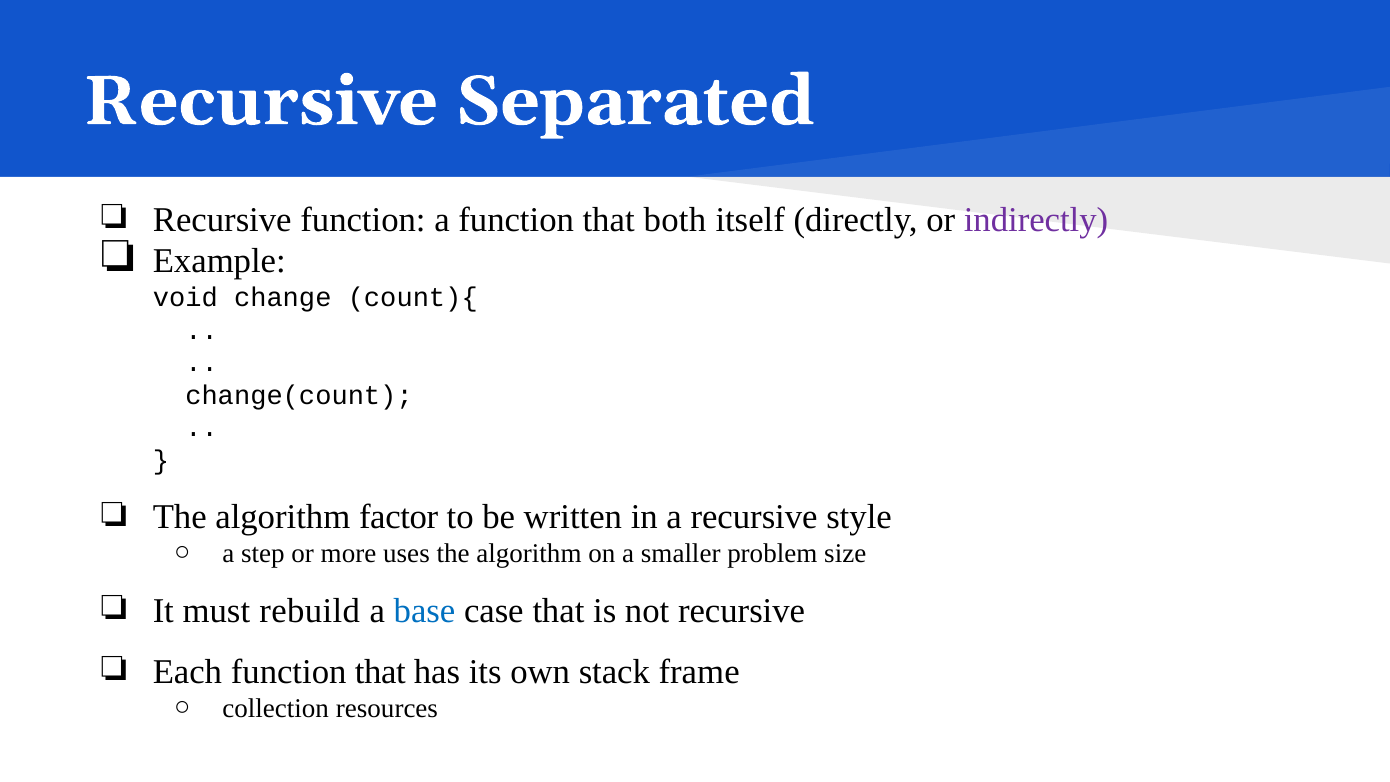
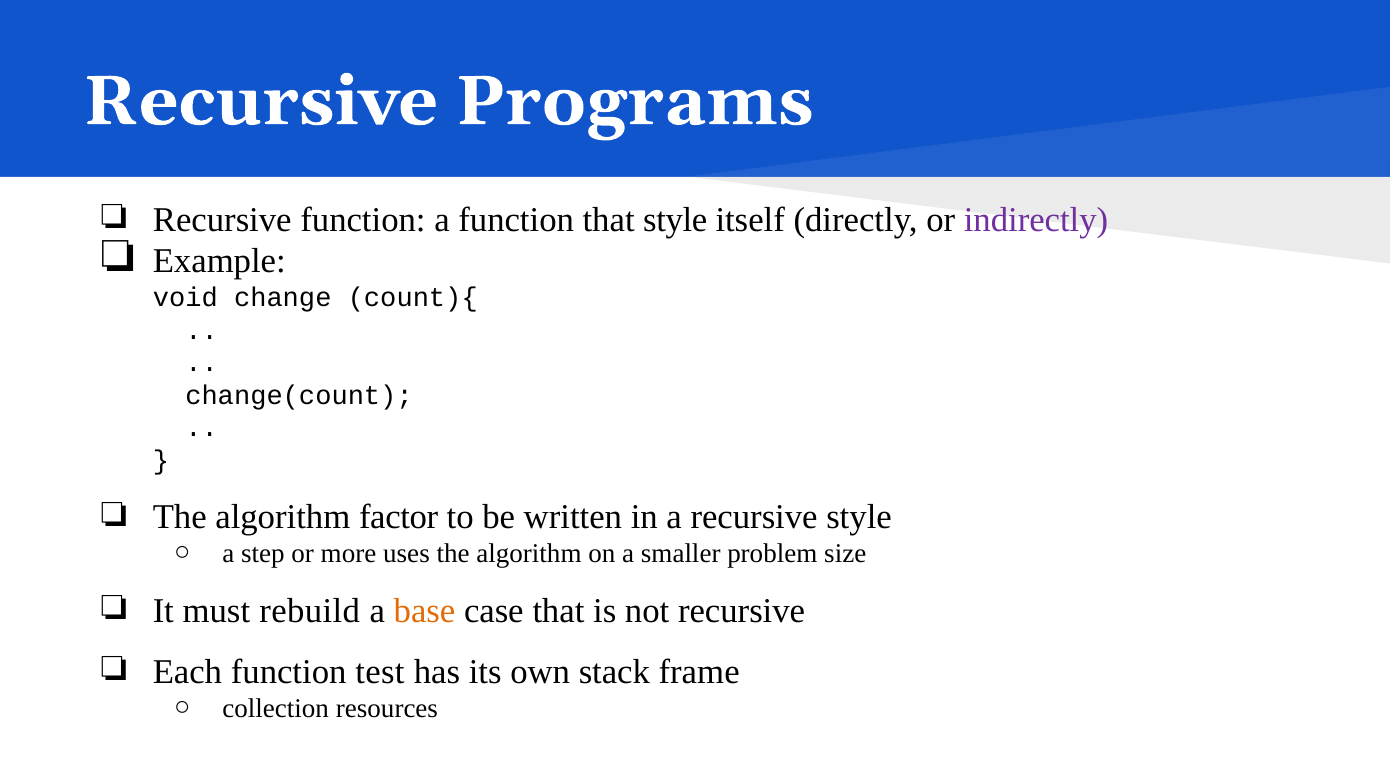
Separated: Separated -> Programs
that both: both -> style
base colour: blue -> orange
Each function that: that -> test
